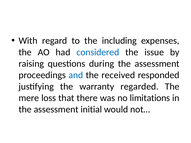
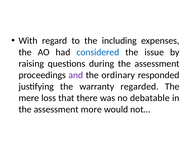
and colour: blue -> purple
received: received -> ordinary
limitations: limitations -> debatable
initial: initial -> more
